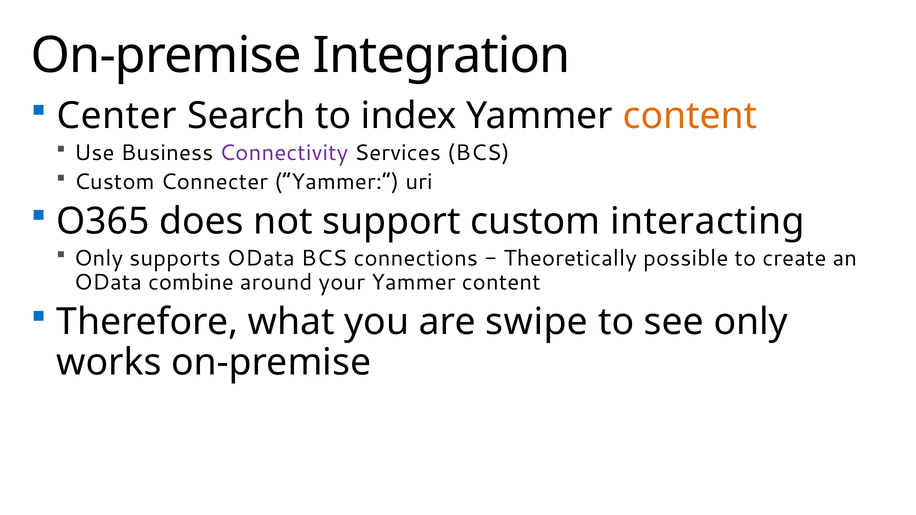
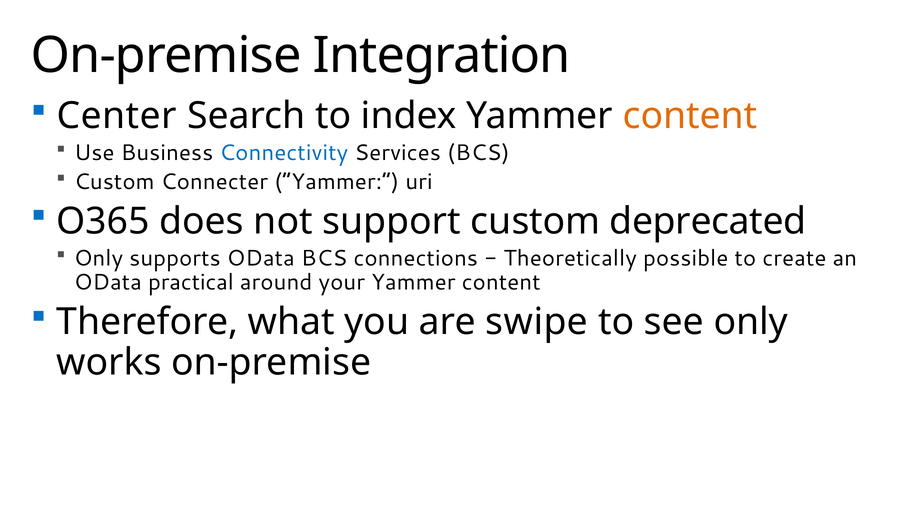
Connectivity colour: purple -> blue
interacting: interacting -> deprecated
combine: combine -> practical
